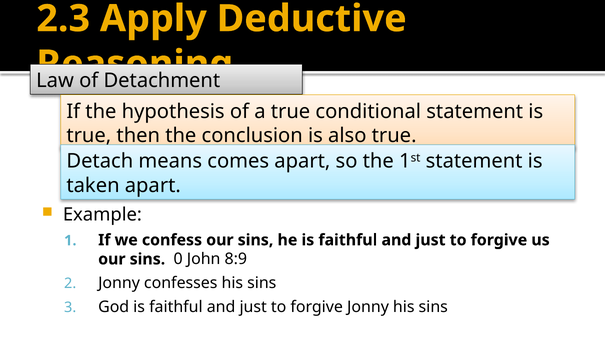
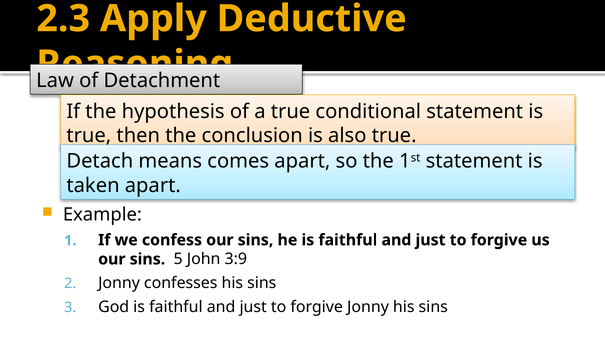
0: 0 -> 5
8:9: 8:9 -> 3:9
